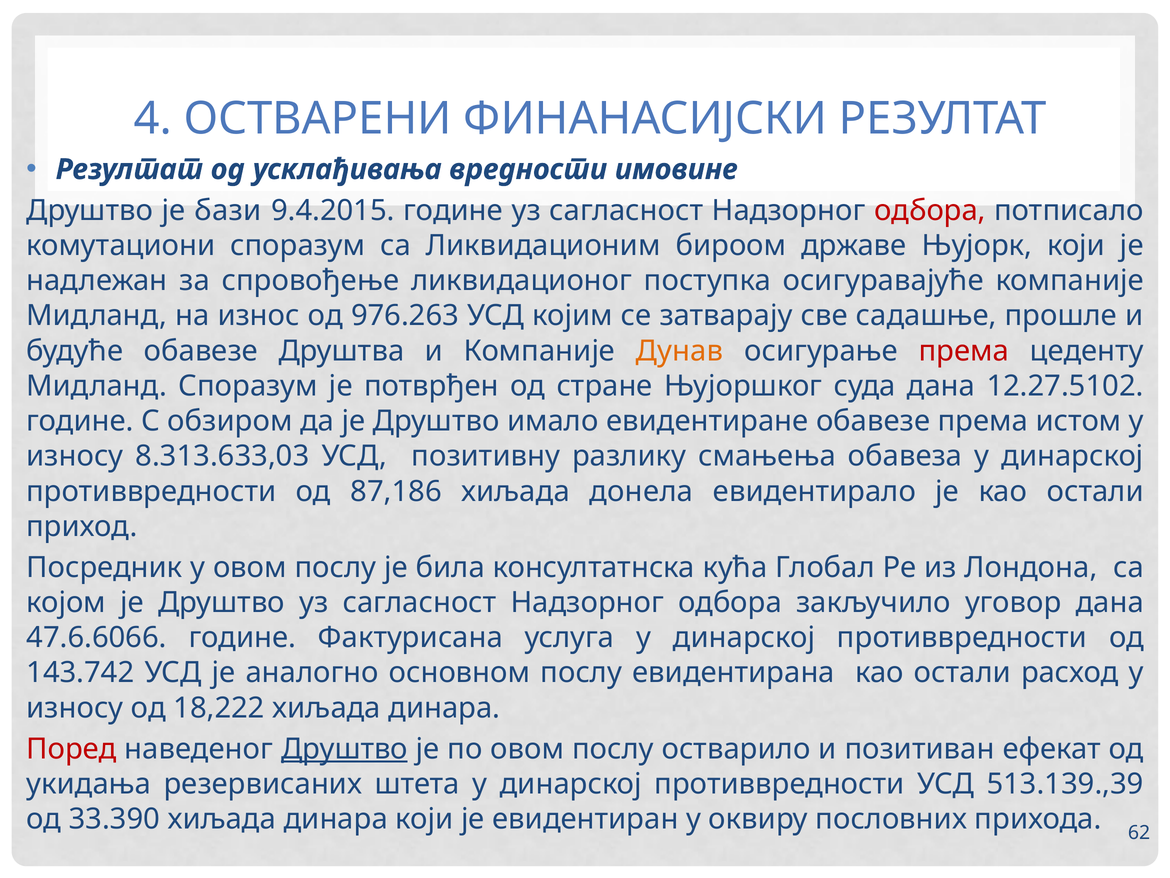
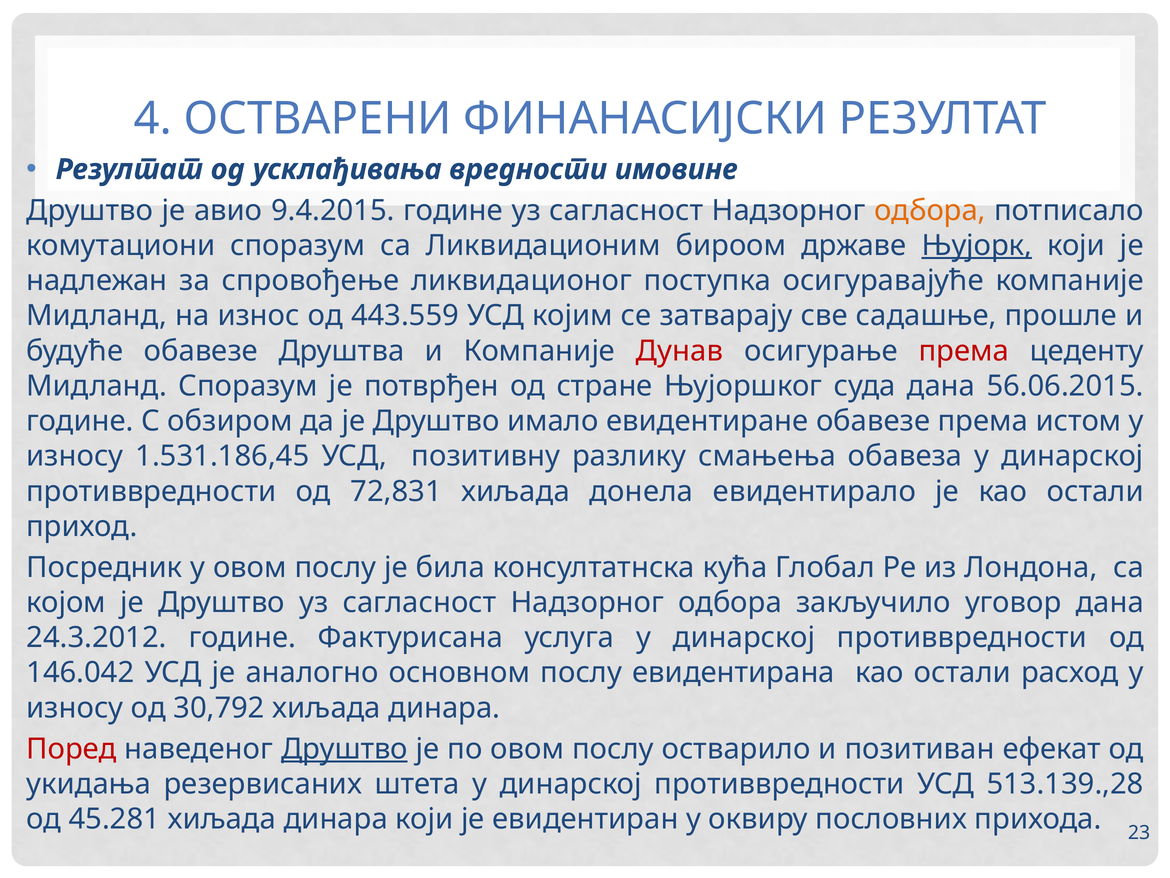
бази: бази -> авио
одбора at (930, 210) colour: red -> orange
Њујорк underline: none -> present
976.263: 976.263 -> 443.559
Дунав colour: orange -> red
12.27.5102: 12.27.5102 -> 56.06.2015
8.313.633,03: 8.313.633,03 -> 1.531.186,45
87,186: 87,186 -> 72,831
47.6.6066: 47.6.6066 -> 24.3.2012
143.742: 143.742 -> 146.042
18,222: 18,222 -> 30,792
513.139.,39: 513.139.,39 -> 513.139.,28
33.390: 33.390 -> 45.281
62: 62 -> 23
